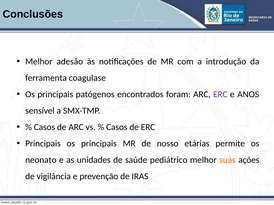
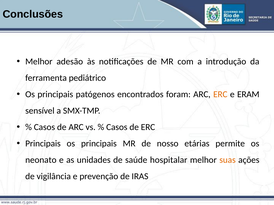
coagulase: coagulase -> pediátrico
ERC at (220, 95) colour: purple -> orange
ANOS: ANOS -> ERAM
pediátrico: pediátrico -> hospitalar
